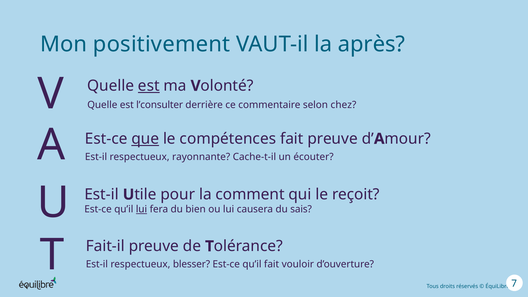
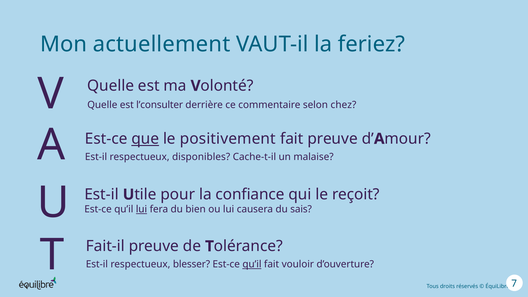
positivement: positivement -> actuellement
après: après -> feriez
est at (149, 86) underline: present -> none
compétences: compétences -> positivement
rayonnante: rayonnante -> disponibles
écouter: écouter -> malaise
comment: comment -> confiance
qu’il at (252, 264) underline: none -> present
